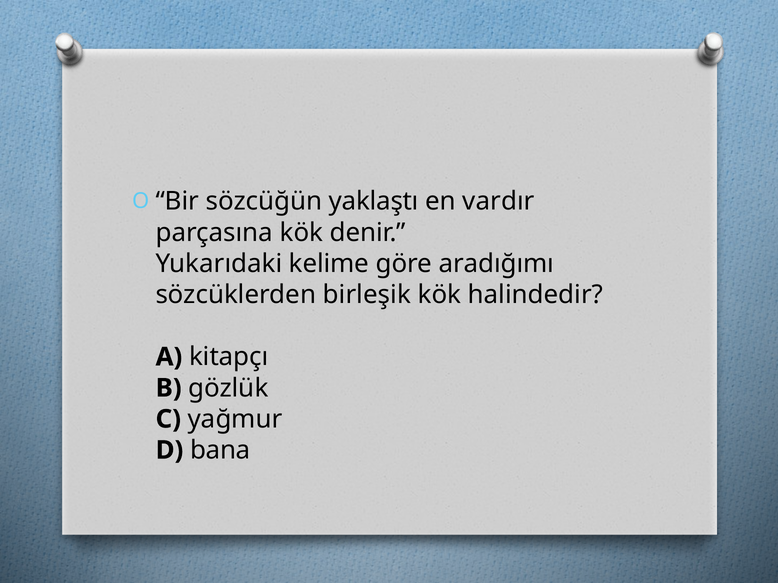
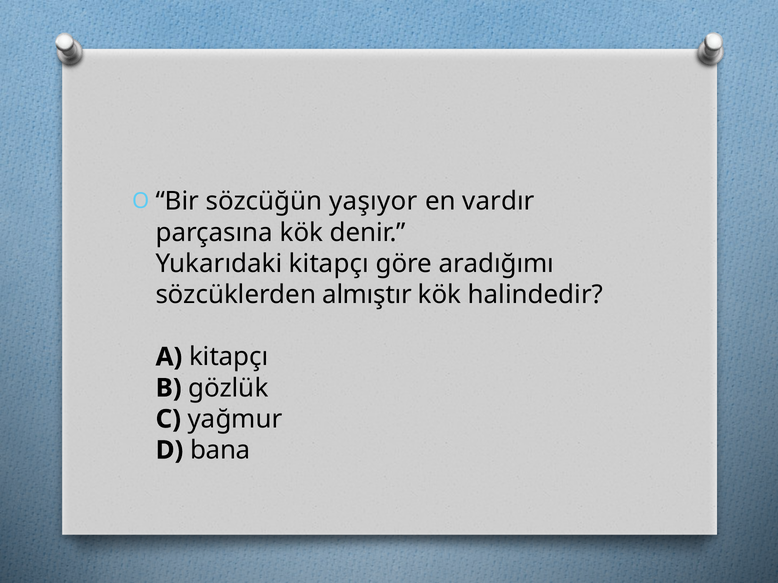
yaklaştı: yaklaştı -> yaşıyor
Yukarıdaki kelime: kelime -> kitapçı
birleşik: birleşik -> almıştır
